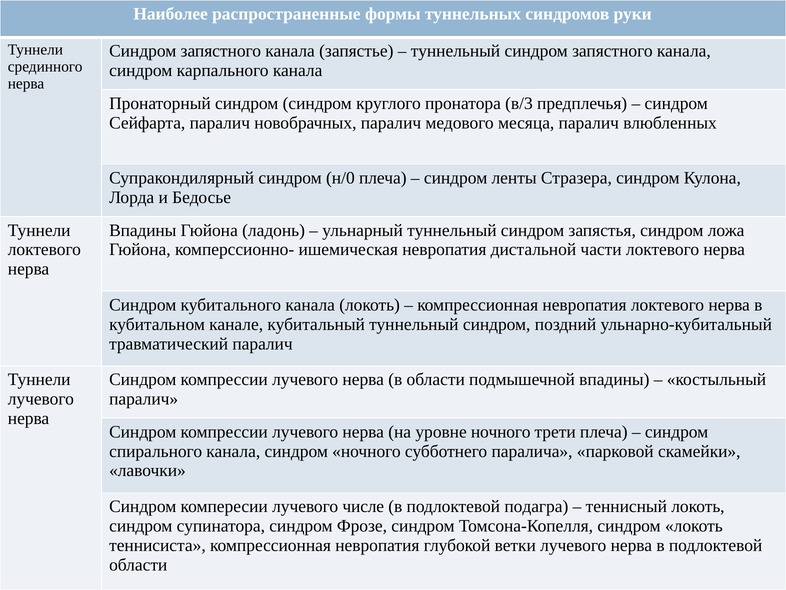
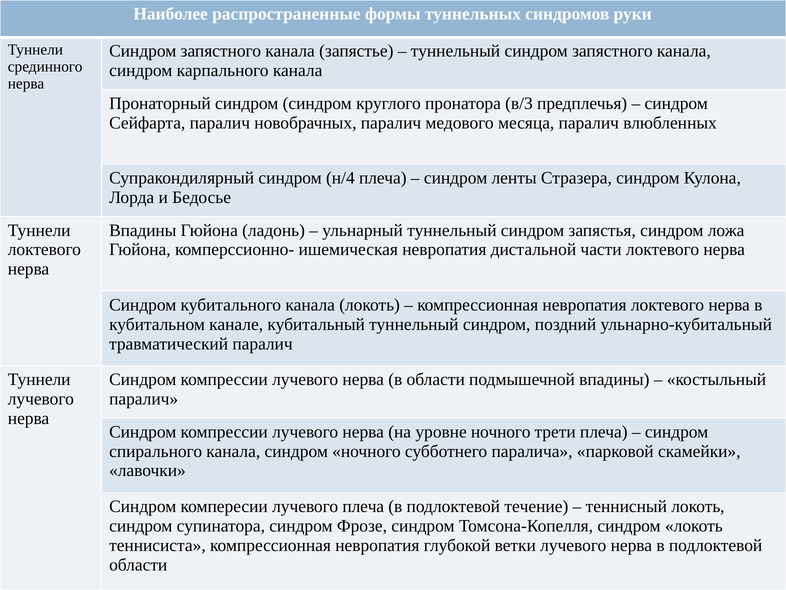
н/0: н/0 -> н/4
лучевого числе: числе -> плеча
подагра: подагра -> течение
